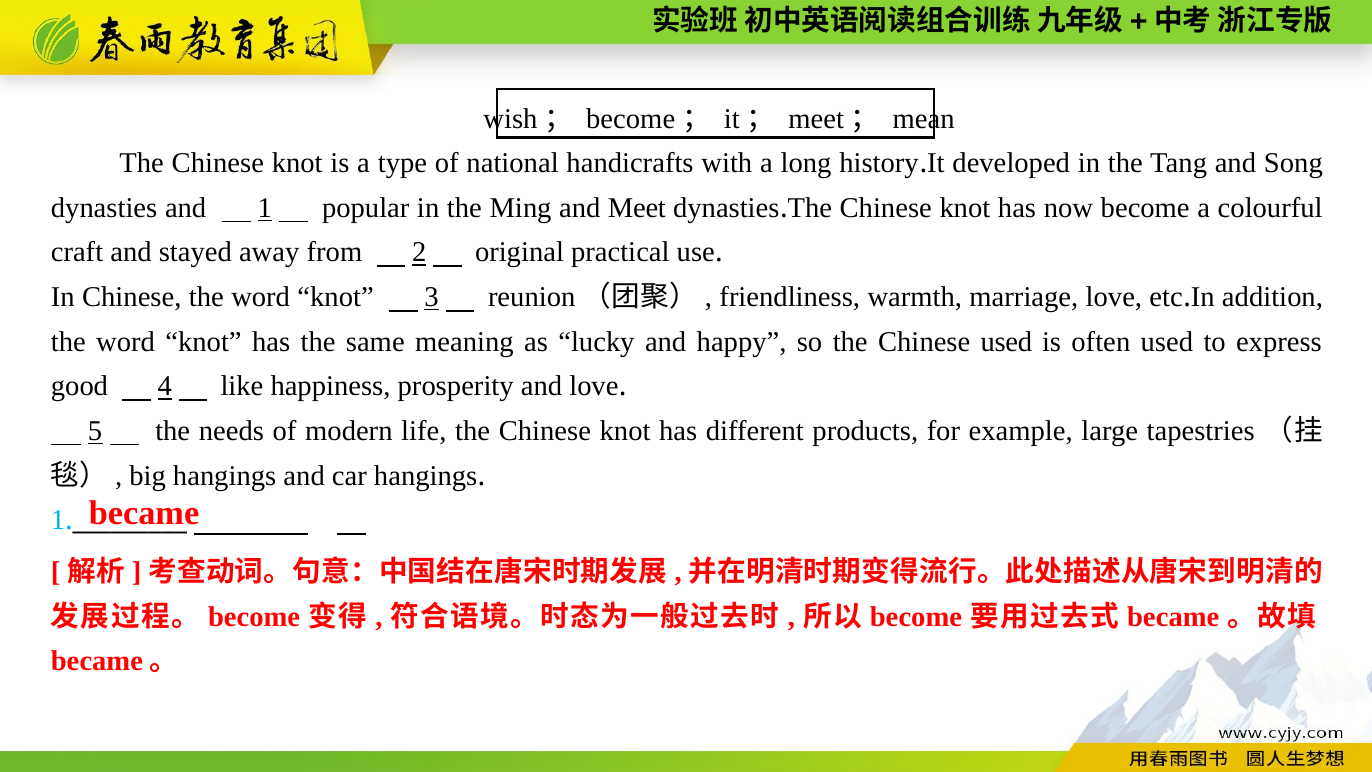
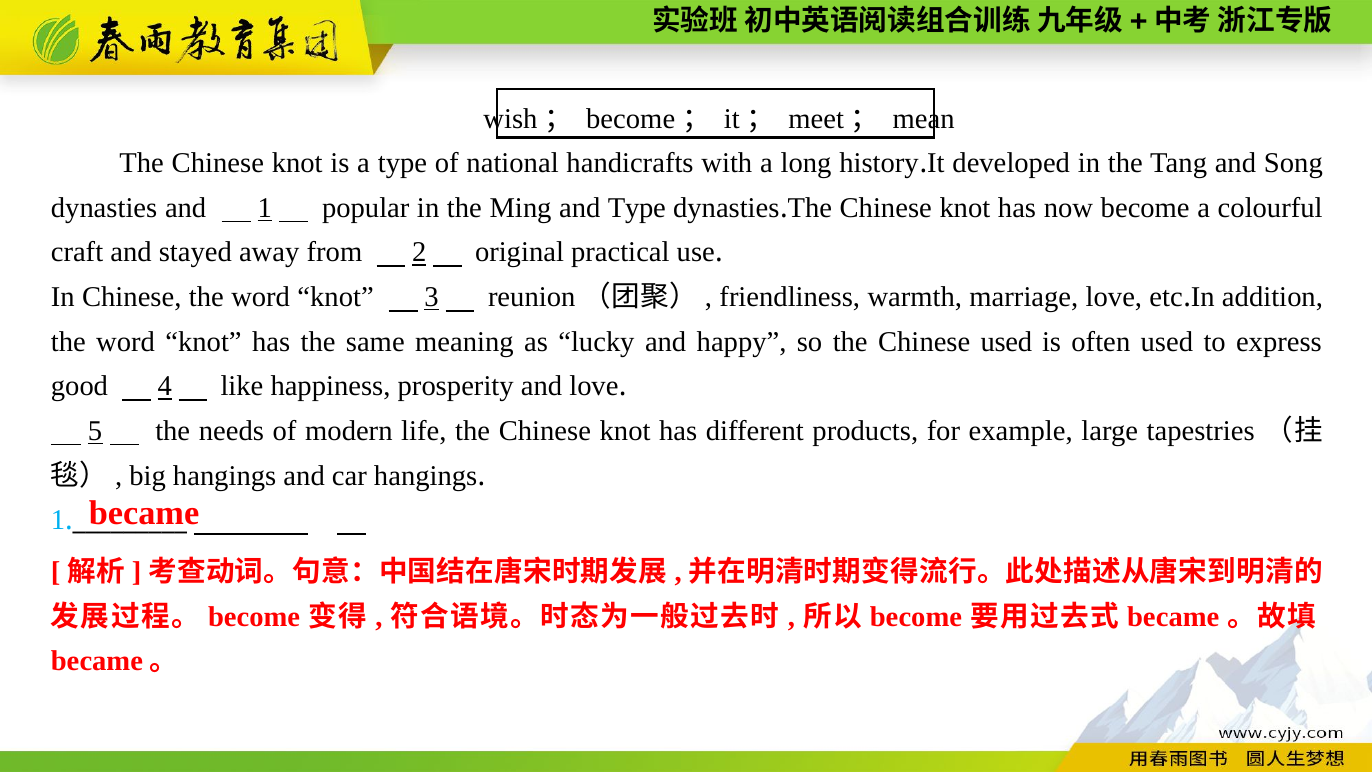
and Meet: Meet -> Type
